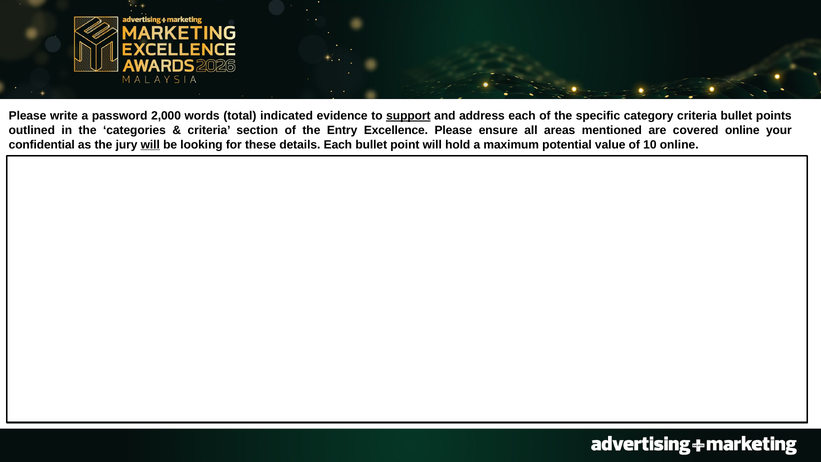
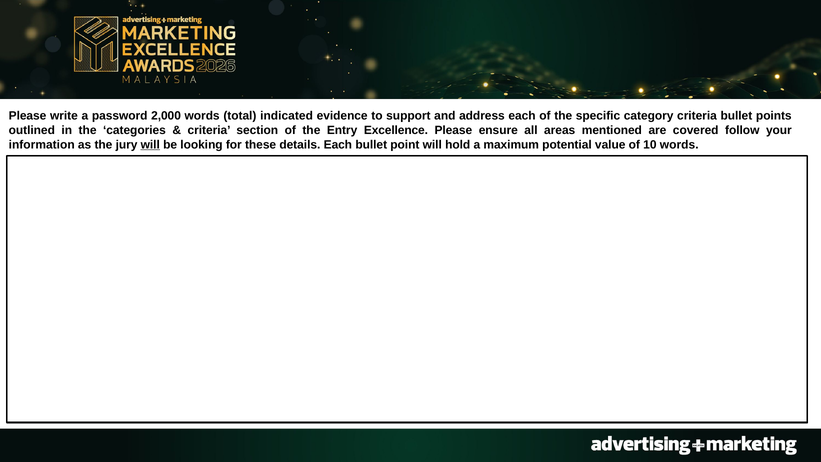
support underline: present -> none
covered online: online -> follow
confidential: confidential -> information
10 online: online -> words
